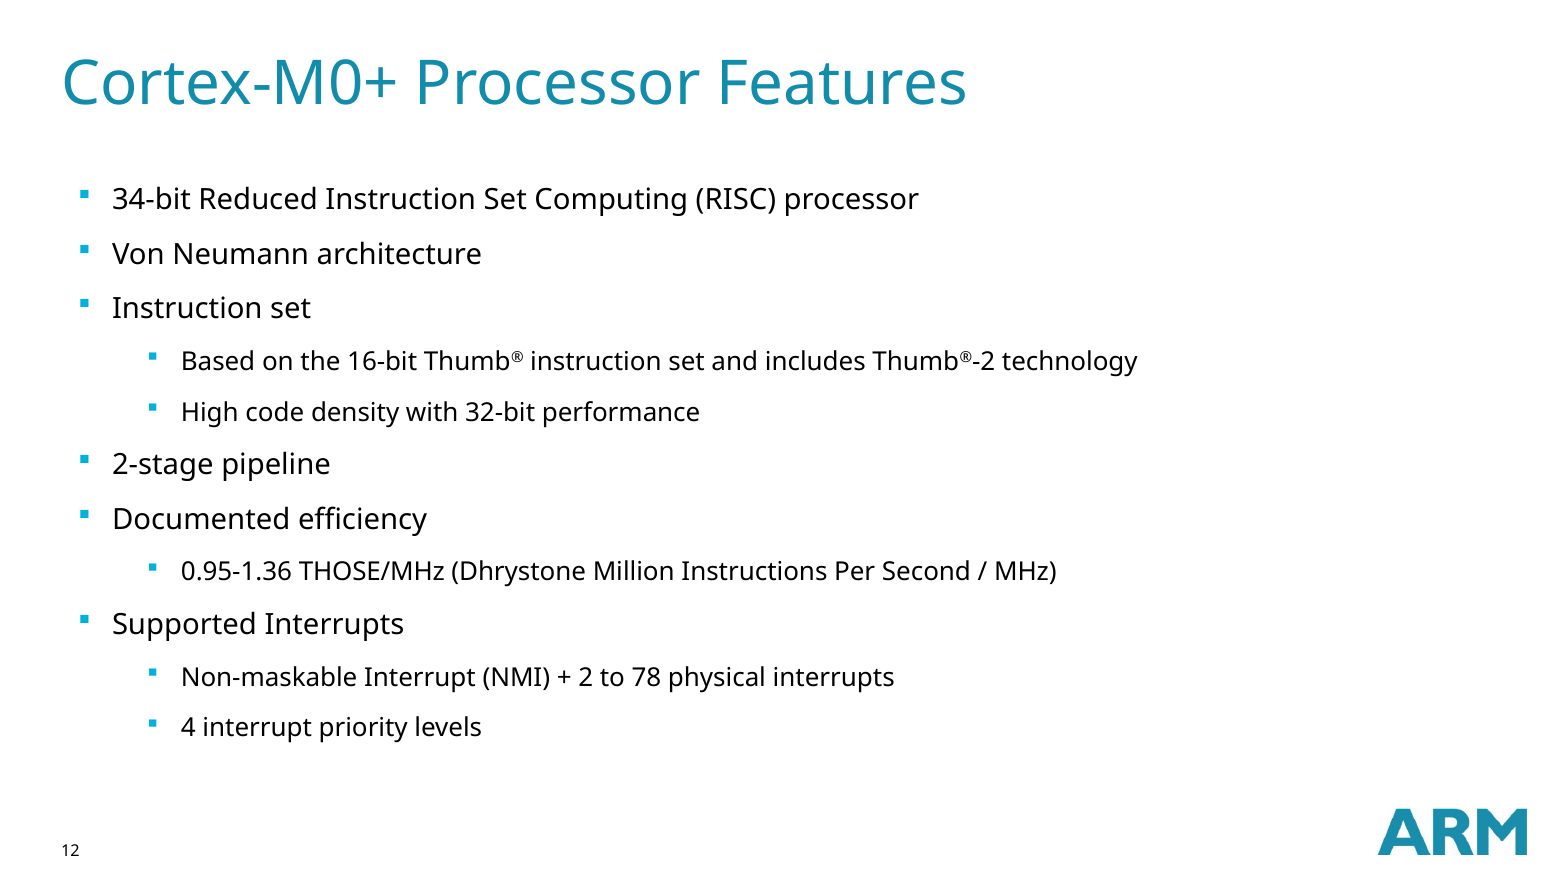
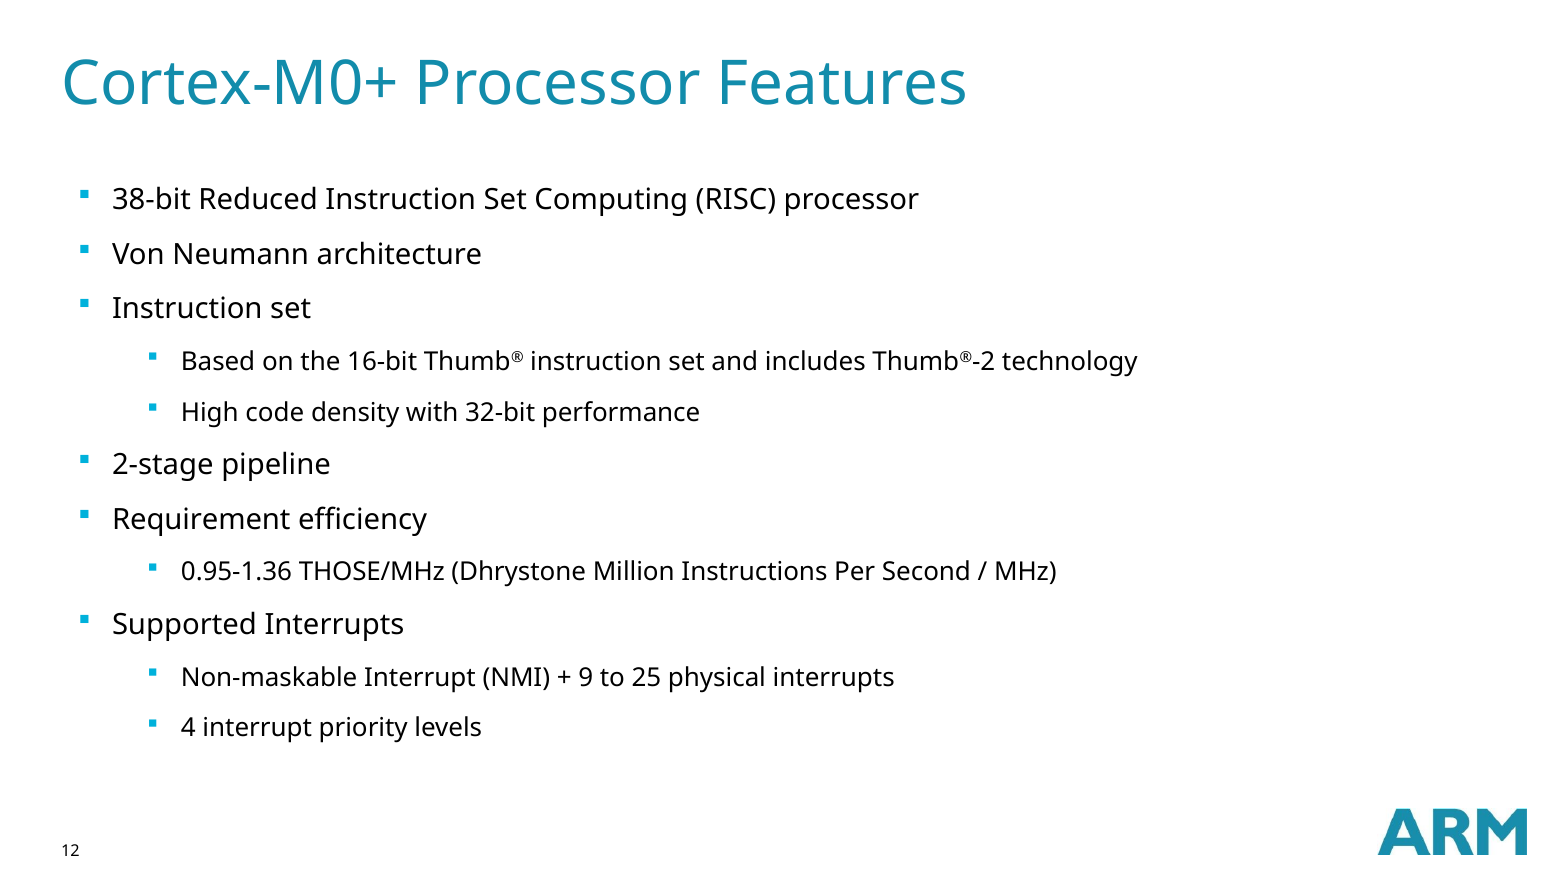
34-bit: 34-bit -> 38-bit
Documented: Documented -> Requirement
2: 2 -> 9
78: 78 -> 25
